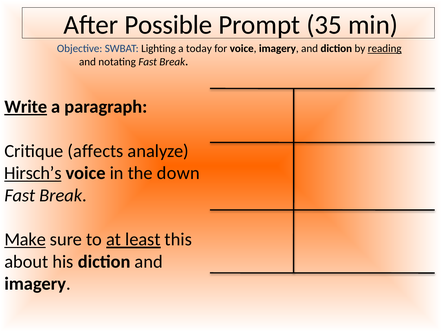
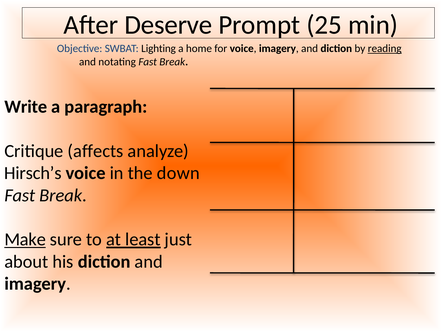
Possible: Possible -> Deserve
35: 35 -> 25
today: today -> home
Write underline: present -> none
Hirsch’s underline: present -> none
this: this -> just
